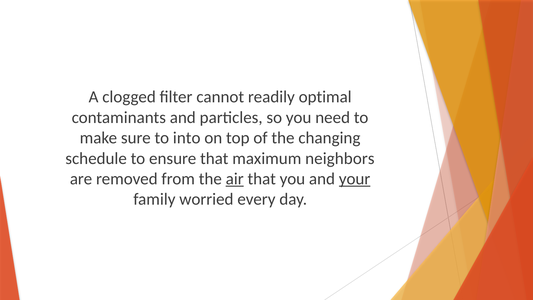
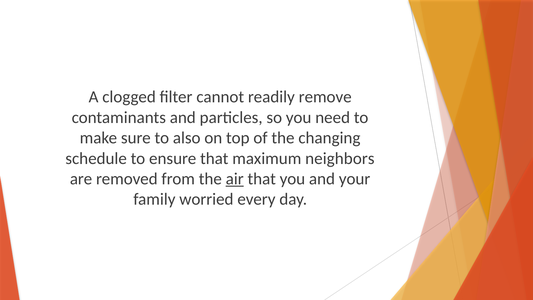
optimal: optimal -> remove
into: into -> also
your underline: present -> none
